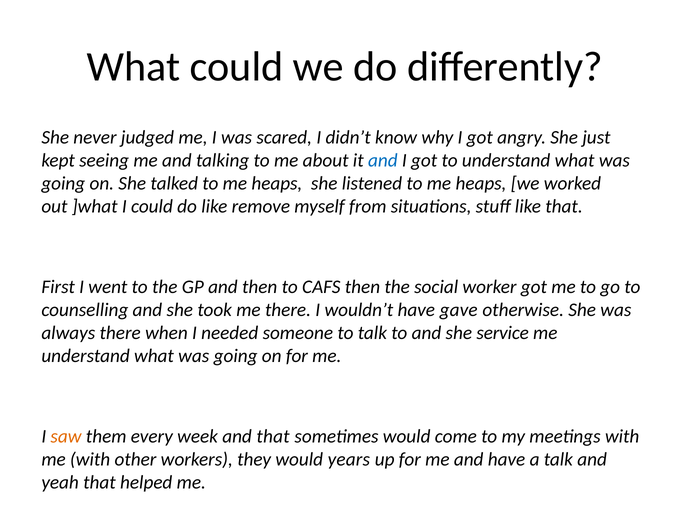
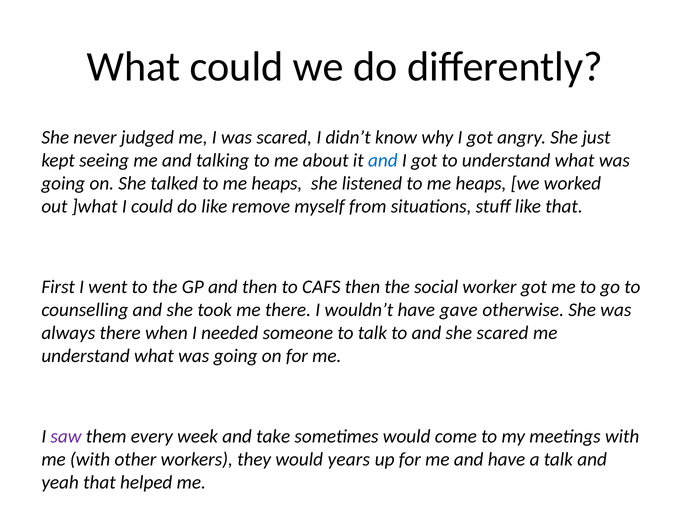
she service: service -> scared
saw colour: orange -> purple
and that: that -> take
